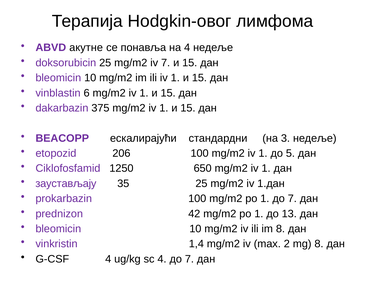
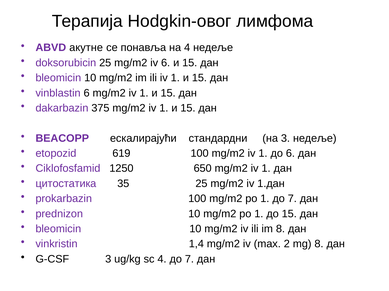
iv 7: 7 -> 6
206: 206 -> 619
до 5: 5 -> 6
заустављају: заустављају -> цитостатика
prednizon 42: 42 -> 10
до 13: 13 -> 15
G-CSF 4: 4 -> 3
